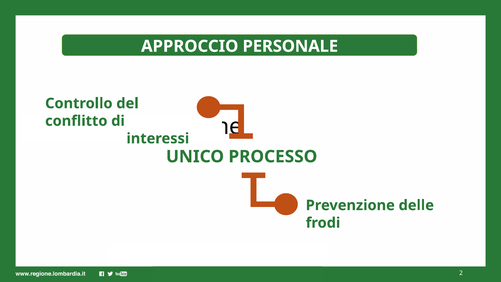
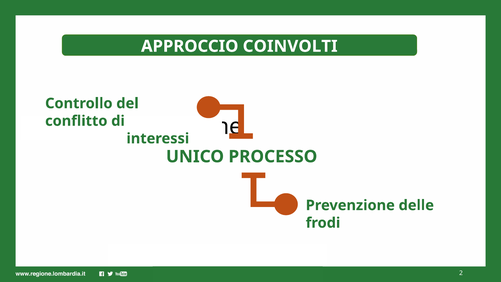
PERSONALE: PERSONALE -> COINVOLTI
